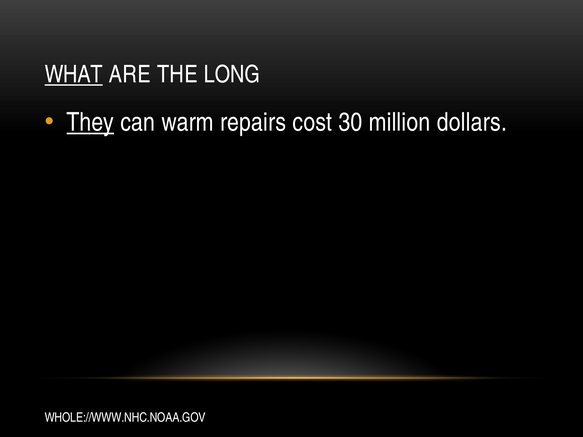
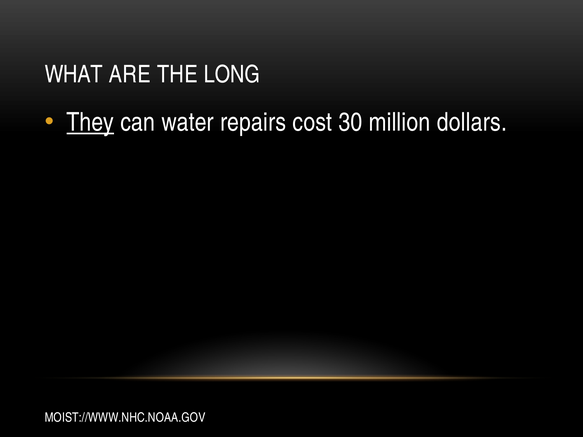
WHAT underline: present -> none
warm: warm -> water
WHOLE://WWW.NHC.NOAA.GOV: WHOLE://WWW.NHC.NOAA.GOV -> MOIST://WWW.NHC.NOAA.GOV
